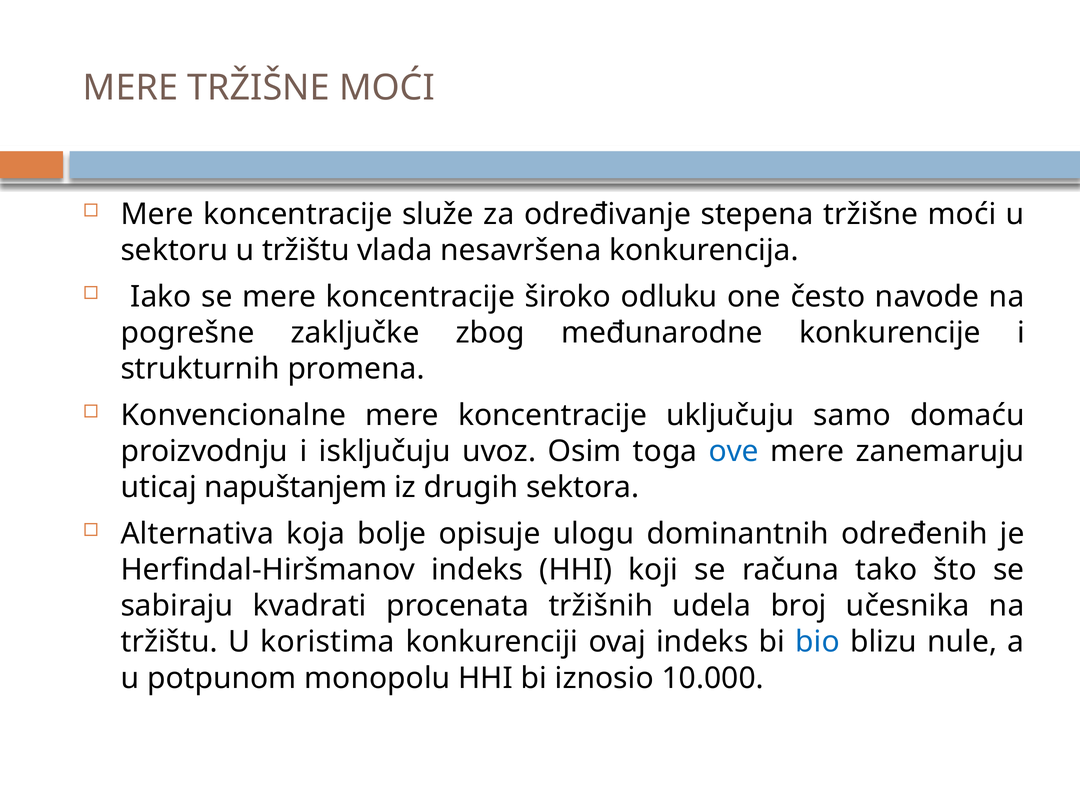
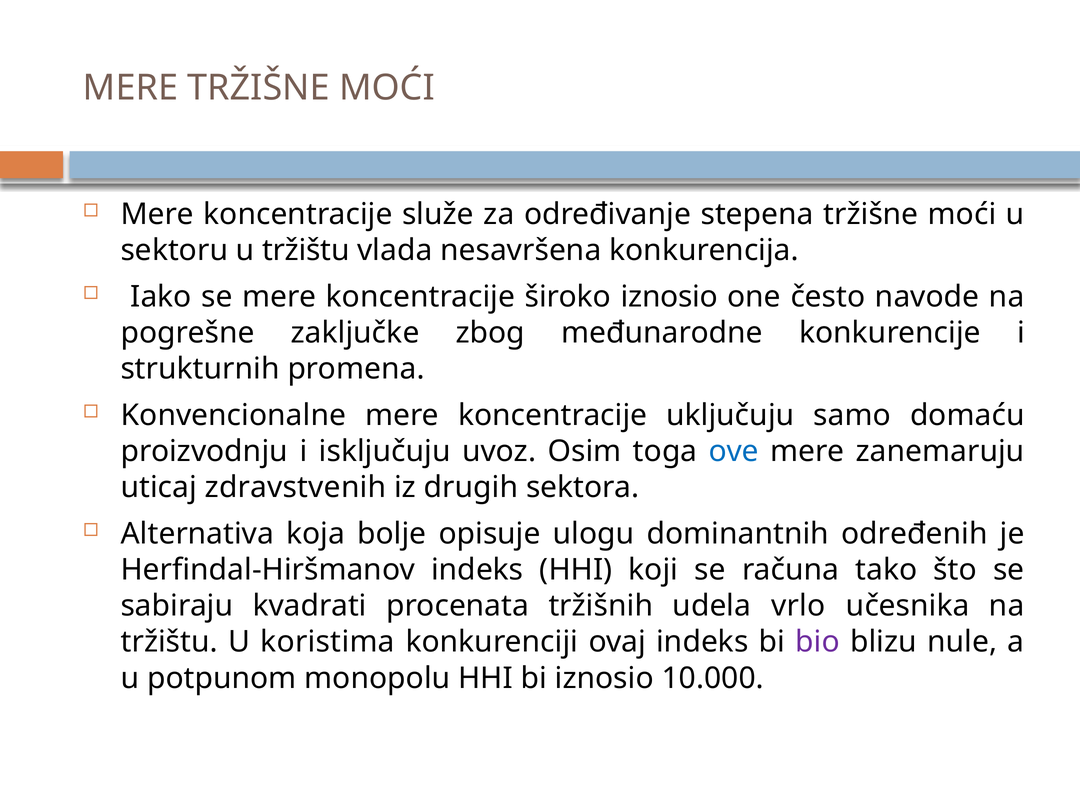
široko odluku: odluku -> iznosio
napuštanjem: napuštanjem -> zdravstvenih
broj: broj -> vrlo
bio colour: blue -> purple
